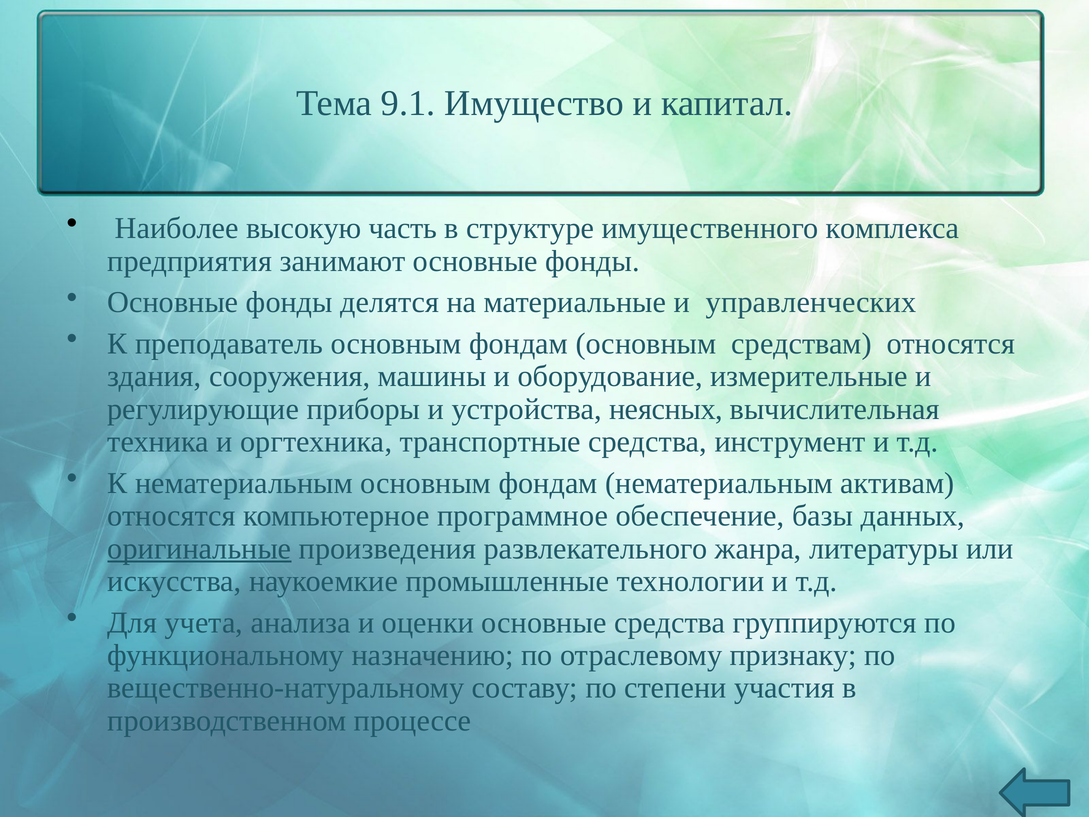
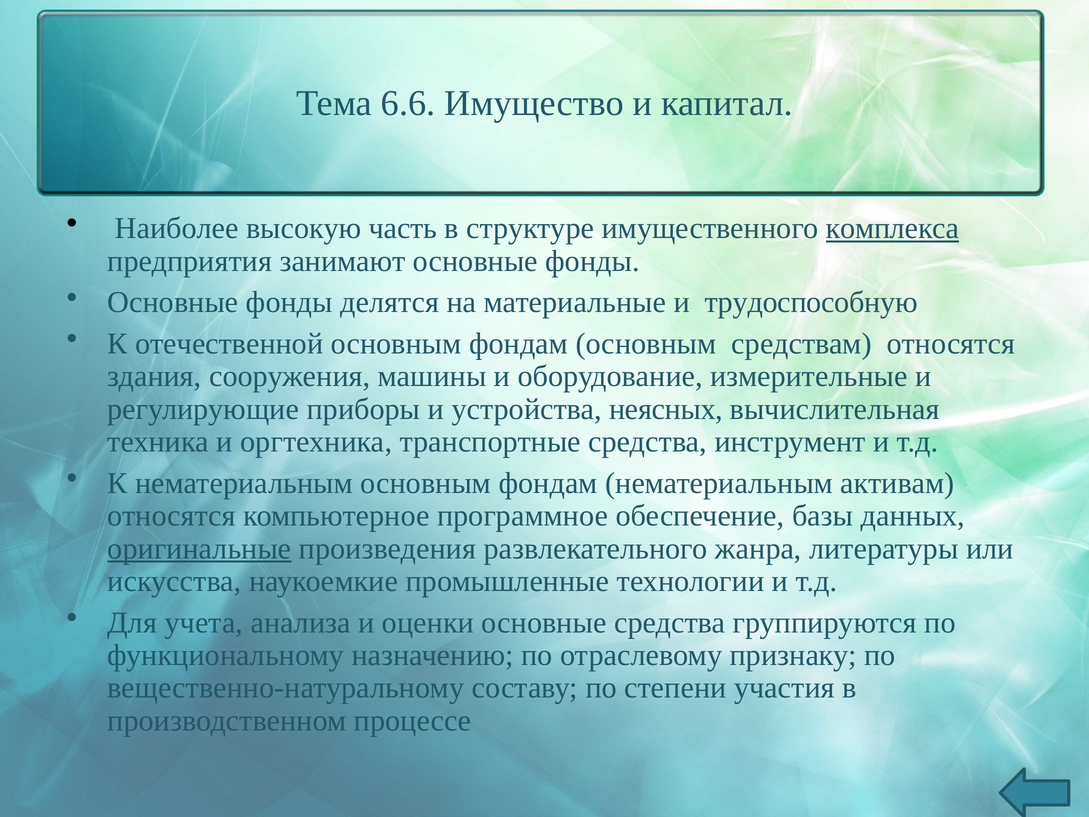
9.1: 9.1 -> 6.6
комплекса underline: none -> present
управленческих: управленческих -> трудоспособную
преподаватель: преподаватель -> отечественной
